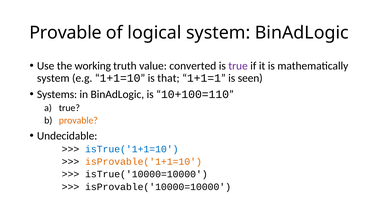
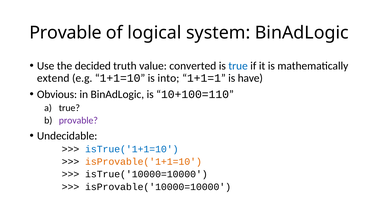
working: working -> decided
true at (238, 66) colour: purple -> blue
system at (53, 78): system -> extend
that: that -> into
seen: seen -> have
Systems: Systems -> Obvious
provable at (78, 120) colour: orange -> purple
